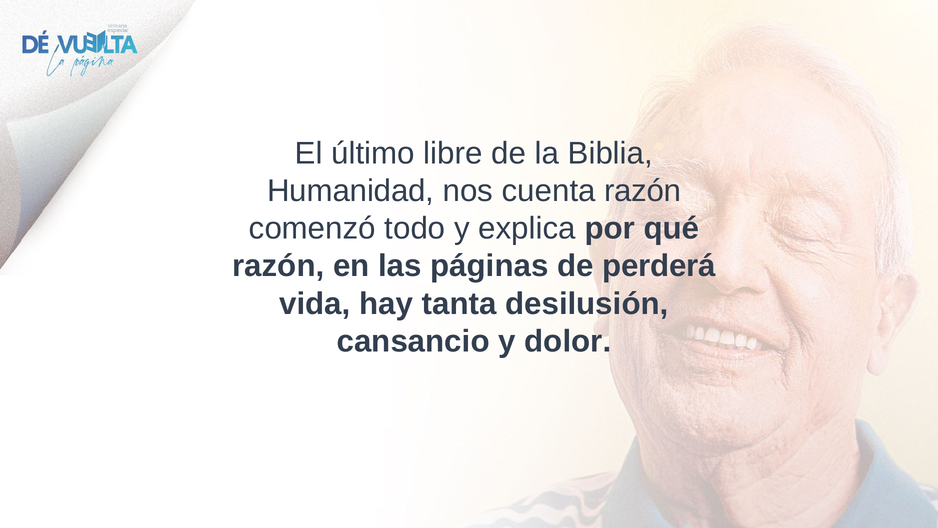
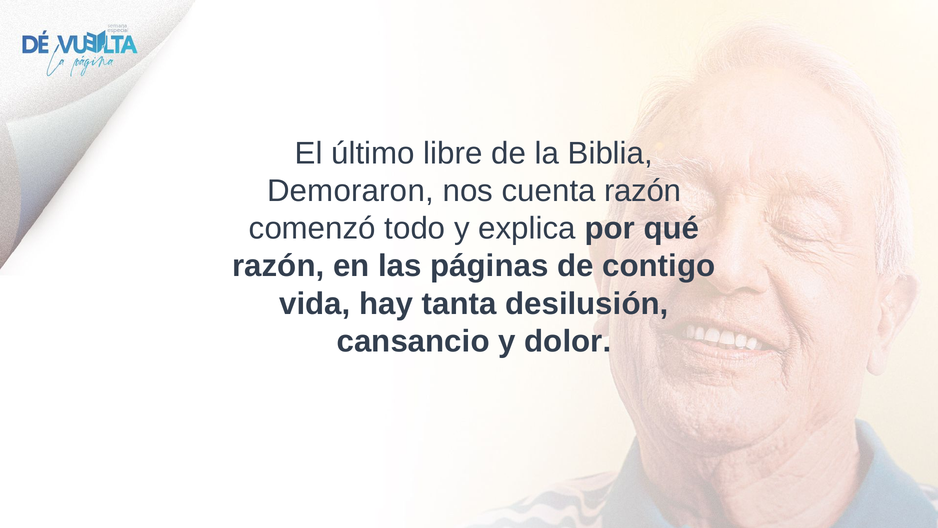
Humanidad: Humanidad -> Demoraron
perderá: perderá -> contigo
